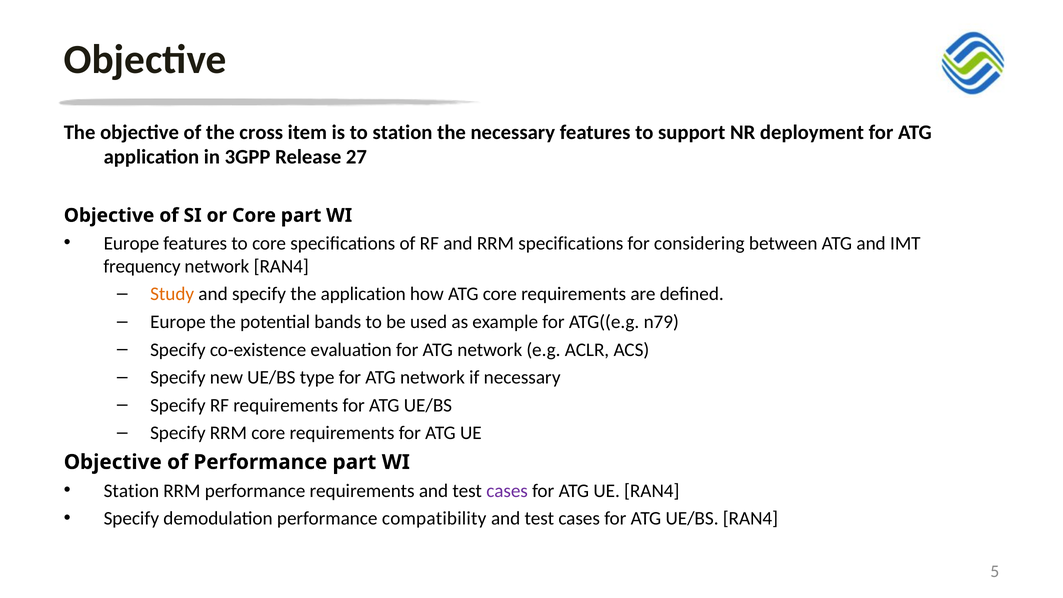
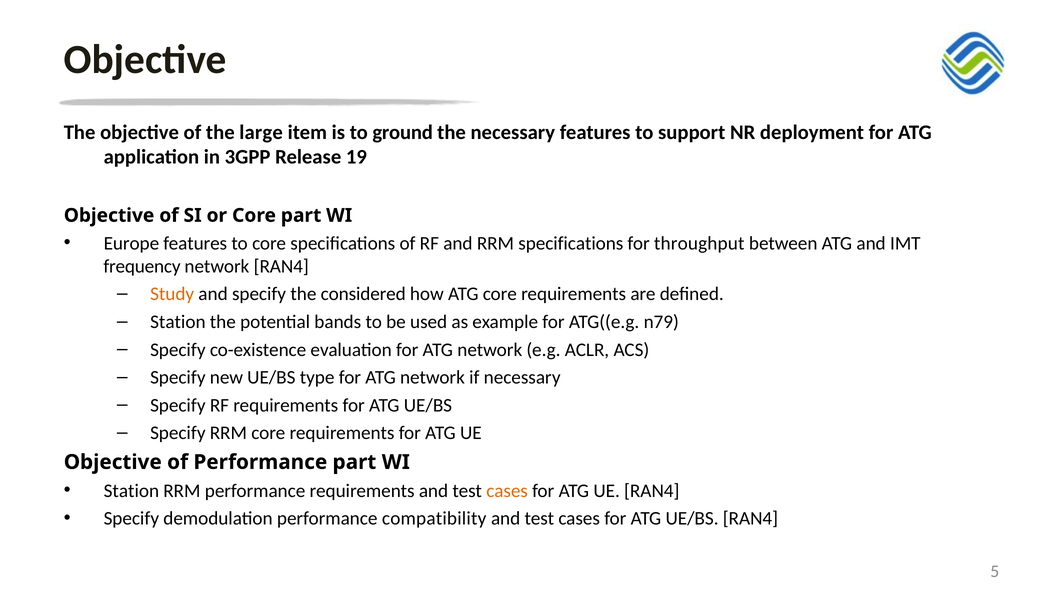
cross: cross -> large
to station: station -> ground
27: 27 -> 19
considering: considering -> throughput
the application: application -> considered
Europe at (178, 322): Europe -> Station
cases at (507, 491) colour: purple -> orange
